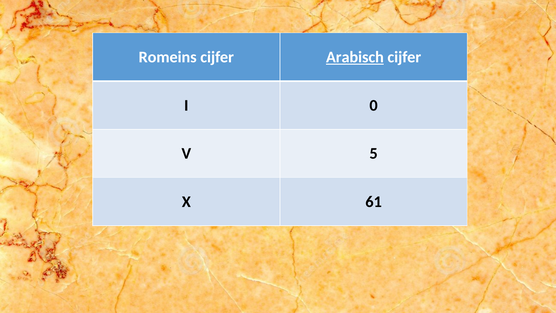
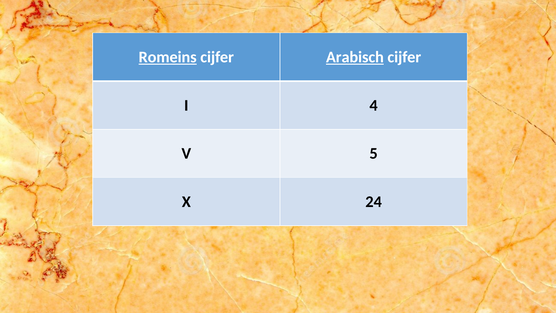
Romeins underline: none -> present
0: 0 -> 4
61: 61 -> 24
